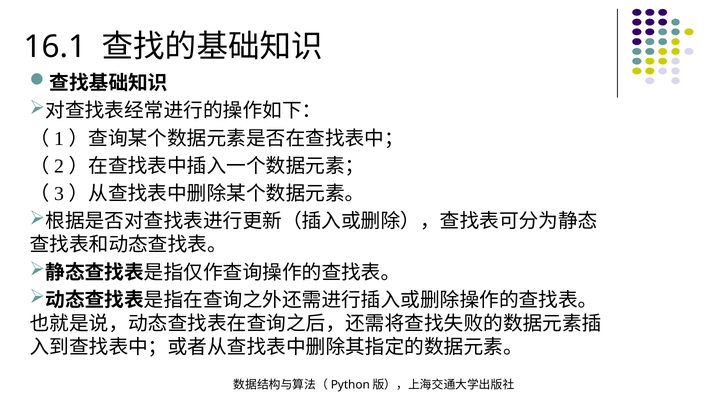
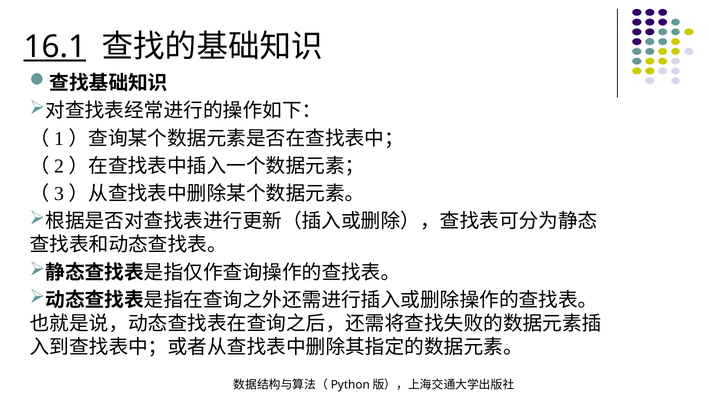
16.1 underline: none -> present
